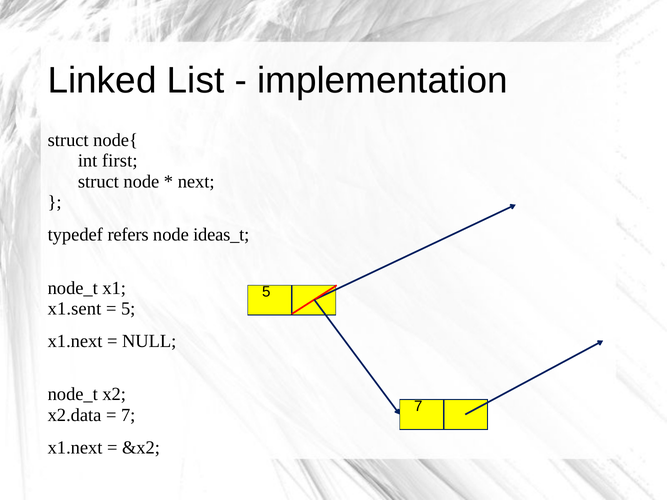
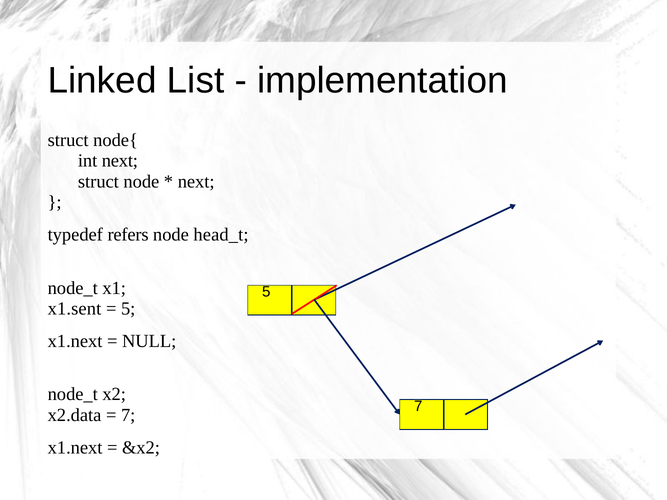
int first: first -> next
ideas_t: ideas_t -> head_t
